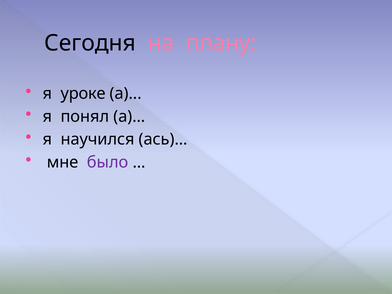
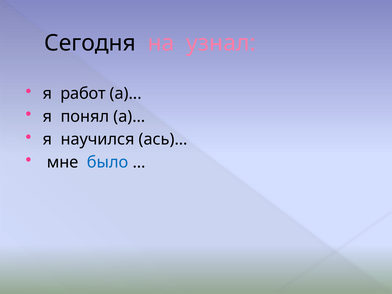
плану: плану -> узнал
уроке: уроке -> работ
было colour: purple -> blue
